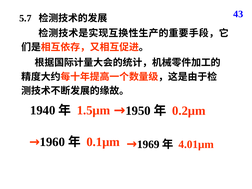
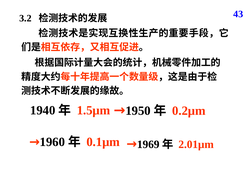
5.7: 5.7 -> 3.2
4.01μm: 4.01μm -> 2.01μm
